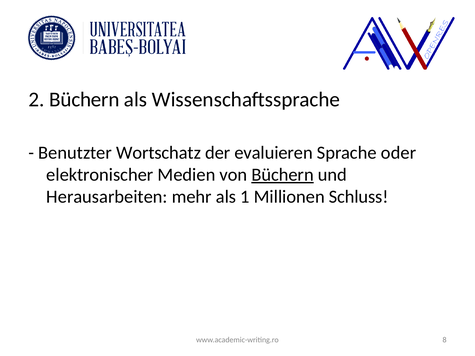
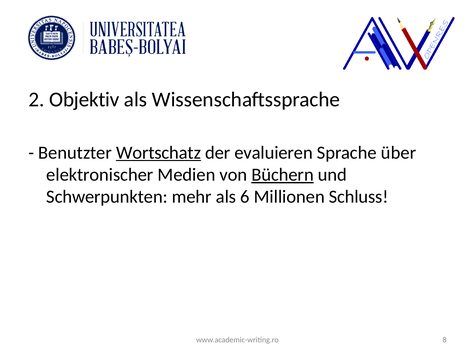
2 Büchern: Büchern -> Objektiv
Wortschatz underline: none -> present
oder: oder -> über
Herausarbeiten: Herausarbeiten -> Schwerpunkten
1: 1 -> 6
